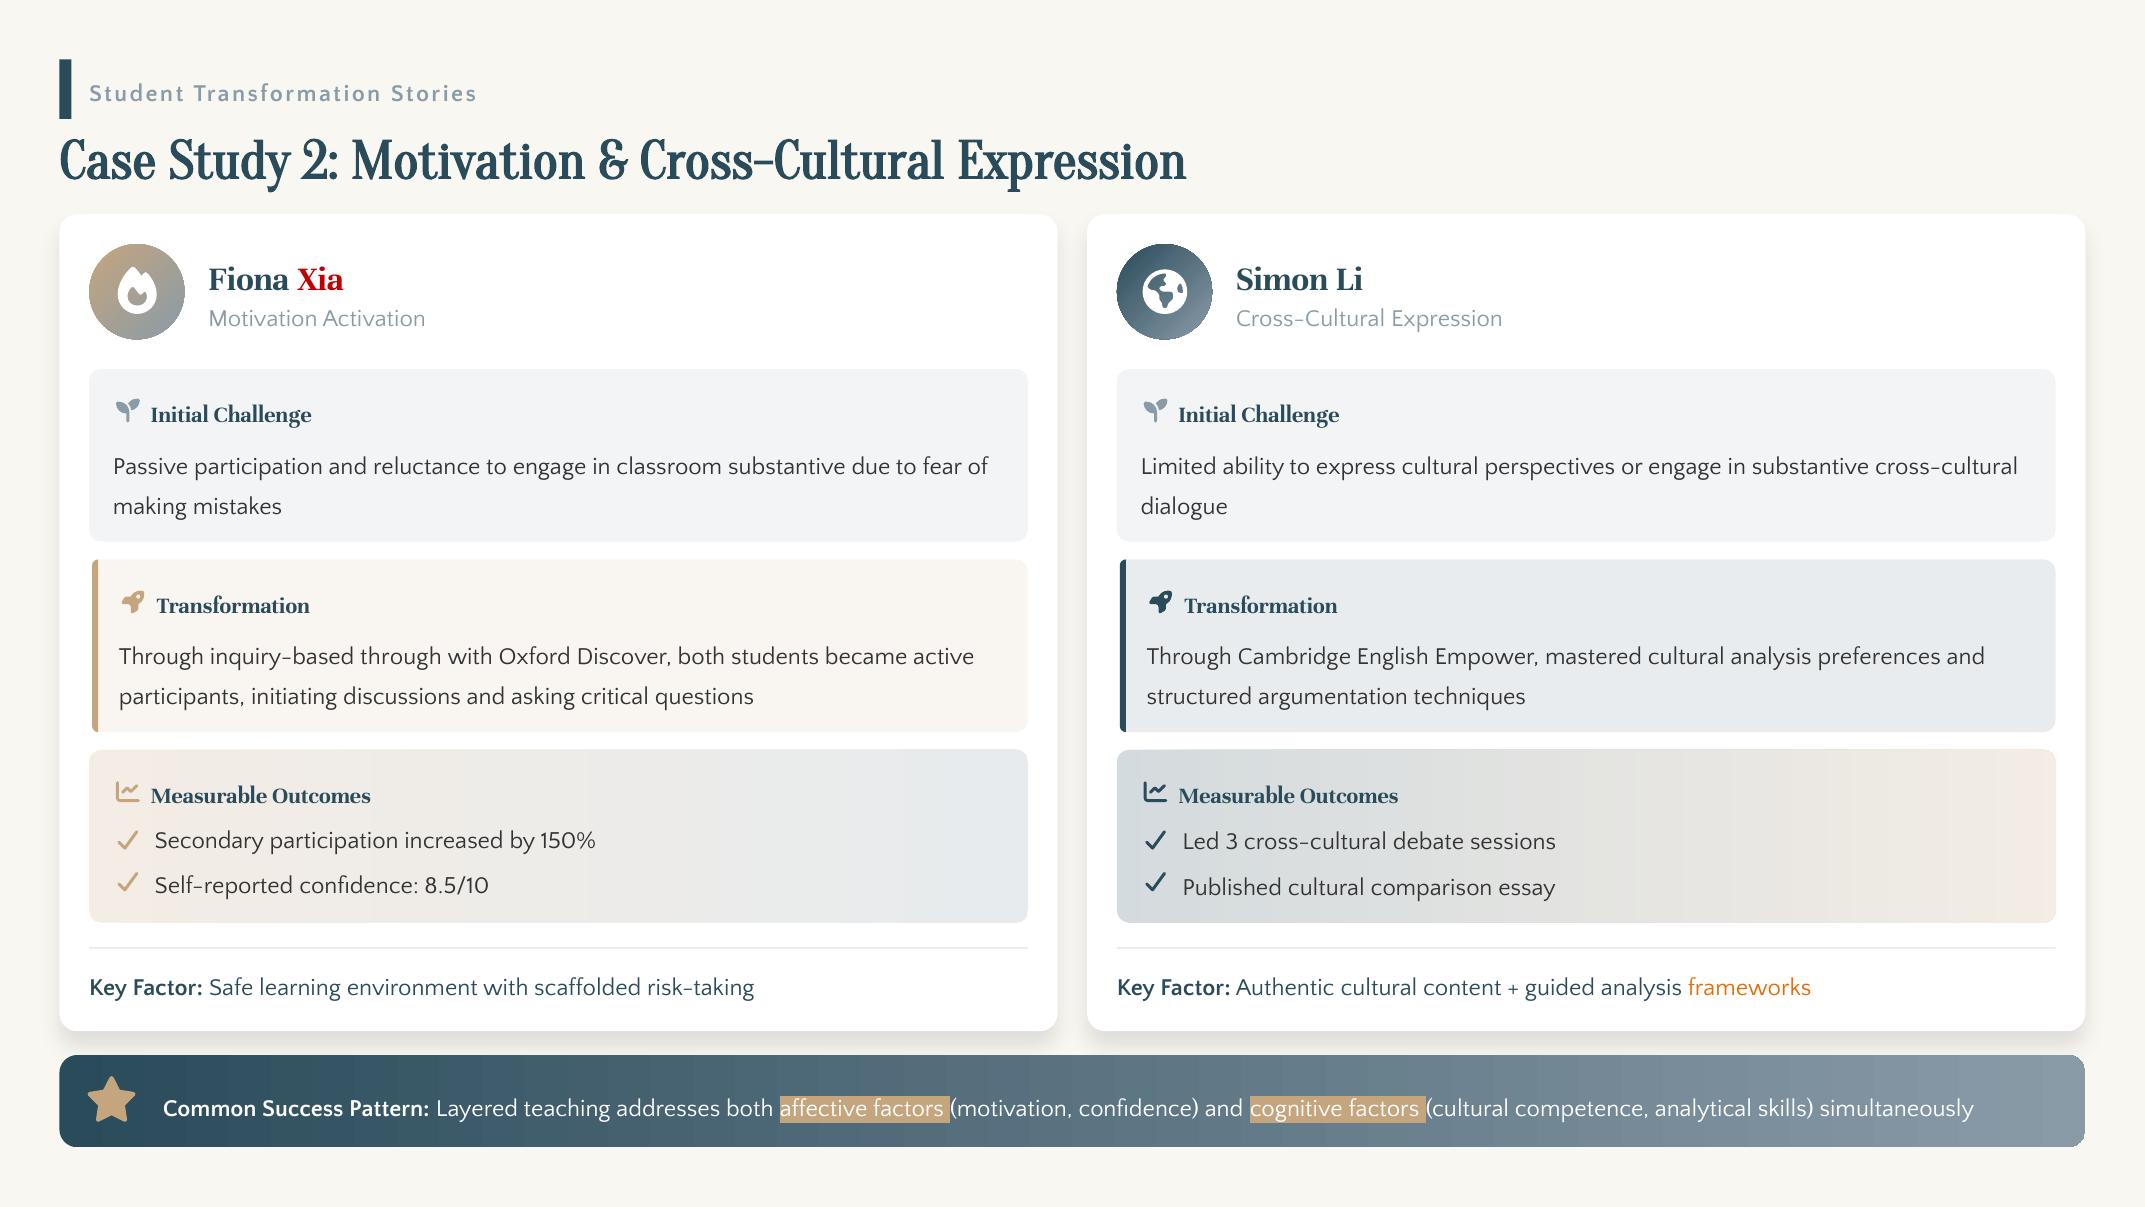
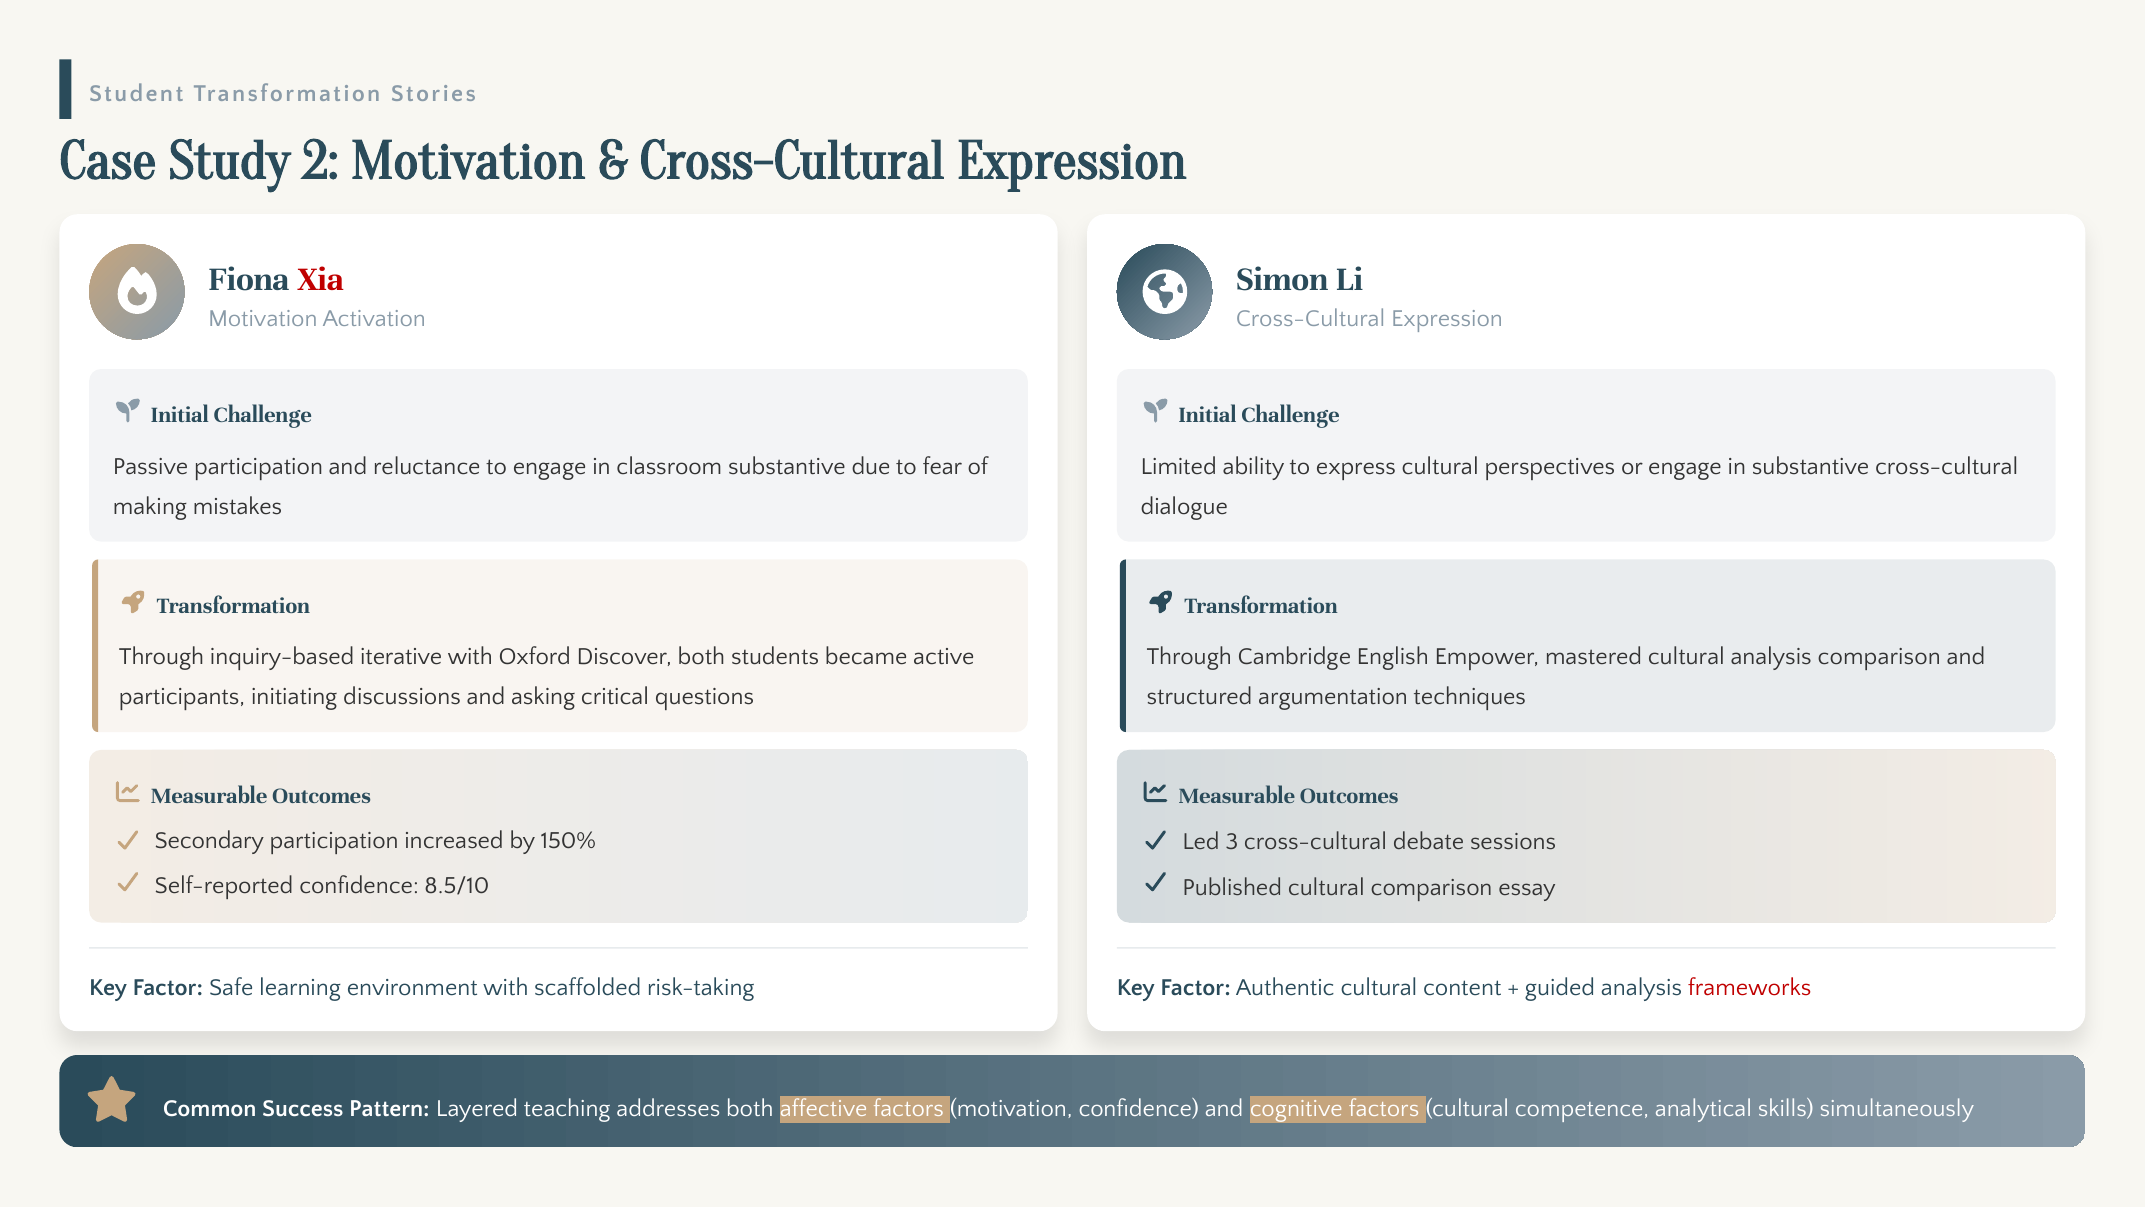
inquiry-based through: through -> iterative
analysis preferences: preferences -> comparison
frameworks colour: orange -> red
